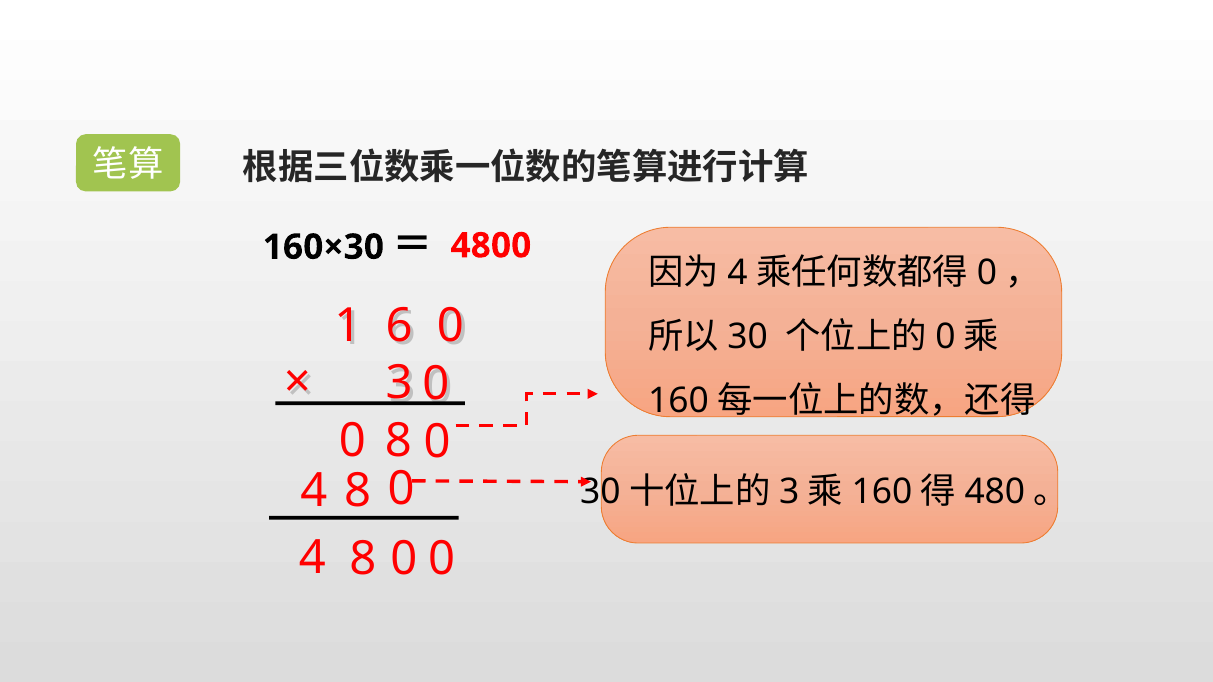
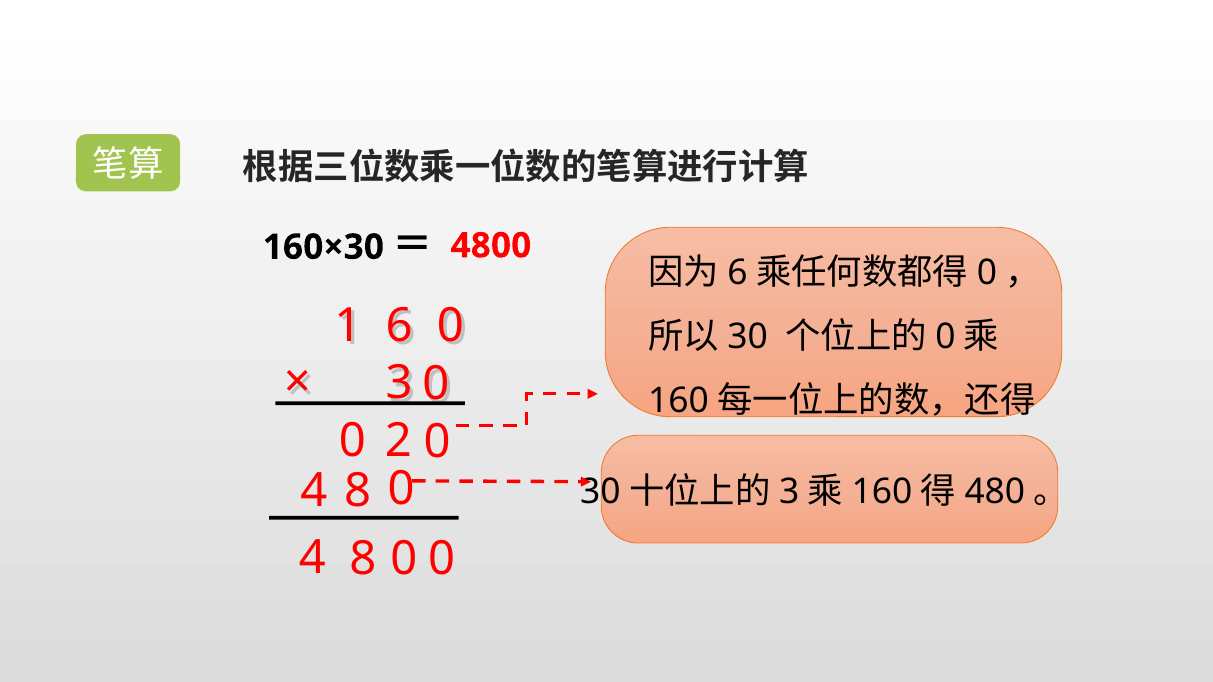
4 at (737, 273): 4 -> 6
0 8: 8 -> 2
